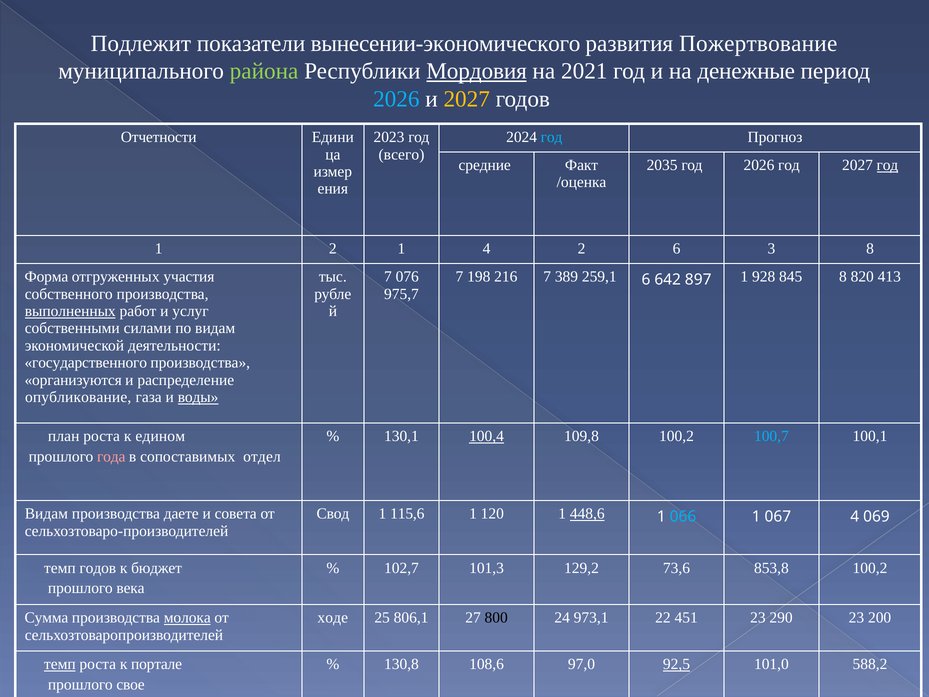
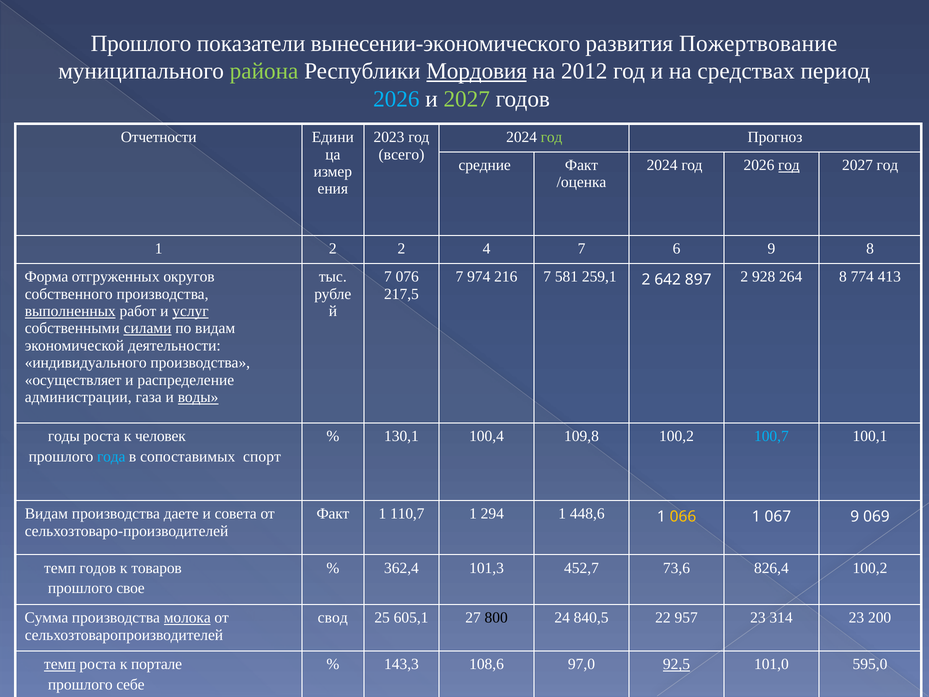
Подлежит at (141, 43): Подлежит -> Прошлого
2021: 2021 -> 2012
денежные: денежные -> средствах
2027 at (467, 99) colour: yellow -> light green
год at (552, 137) colour: light blue -> light green
2035 at (662, 165): 2035 -> 2024
год at (789, 165) underline: none -> present
год at (887, 165) underline: present -> none
2 1: 1 -> 2
4 2: 2 -> 7
6 3: 3 -> 9
участия: участия -> округов
198: 198 -> 974
389: 389 -> 581
259,1 6: 6 -> 2
897 1: 1 -> 2
845: 845 -> 264
820: 820 -> 774
975,7: 975,7 -> 217,5
услуг underline: none -> present
силами underline: none -> present
государственного: государственного -> индивидуального
организуются: организуются -> осуществляет
опубликование: опубликование -> администрации
план: план -> годы
едином: едином -> человек
100,4 underline: present -> none
года colour: pink -> light blue
отдел: отдел -> спорт
Свод at (333, 514): Свод -> Факт
115,6: 115,6 -> 110,7
120: 120 -> 294
448,6 underline: present -> none
066 colour: light blue -> yellow
067 4: 4 -> 9
бюджет: бюджет -> товаров
102,7: 102,7 -> 362,4
129,2: 129,2 -> 452,7
853,8: 853,8 -> 826,4
века: века -> свое
ходе: ходе -> свод
806,1: 806,1 -> 605,1
973,1: 973,1 -> 840,5
451: 451 -> 957
290: 290 -> 314
130,8: 130,8 -> 143,3
588,2: 588,2 -> 595,0
свое: свое -> себе
